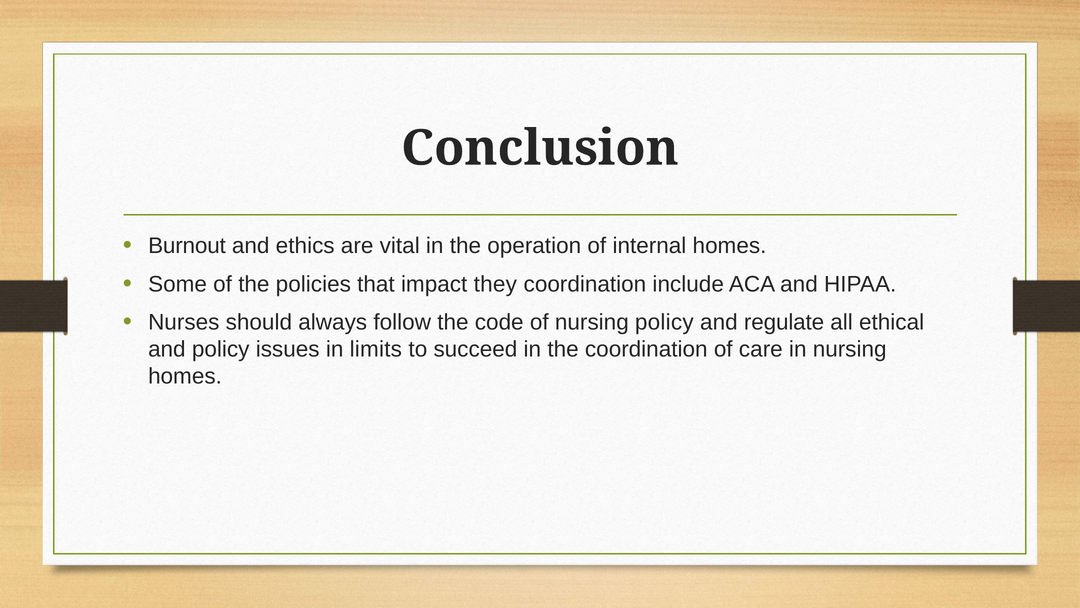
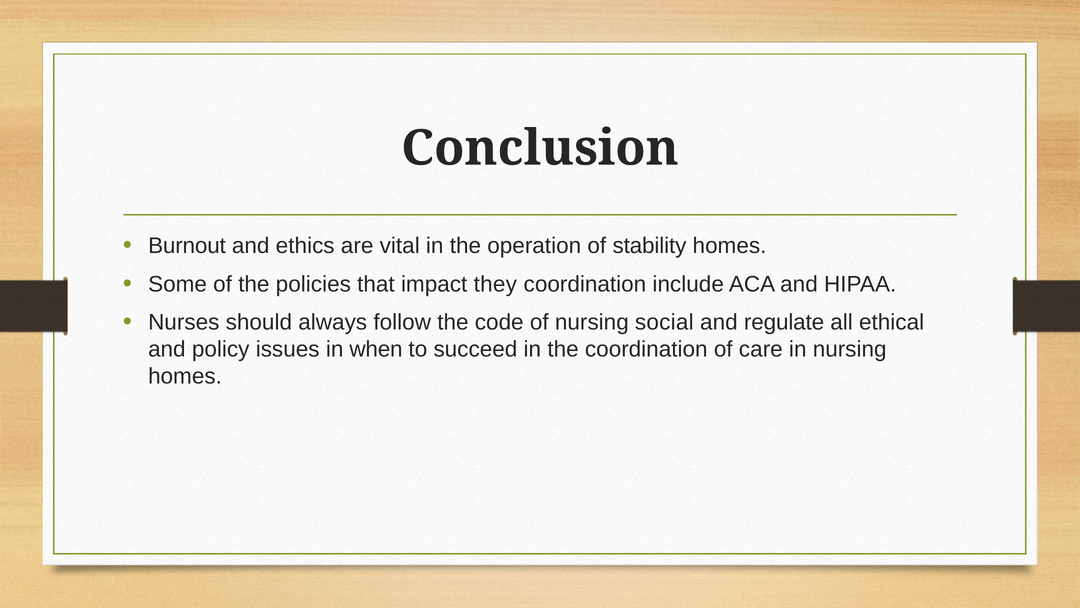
internal: internal -> stability
nursing policy: policy -> social
limits: limits -> when
